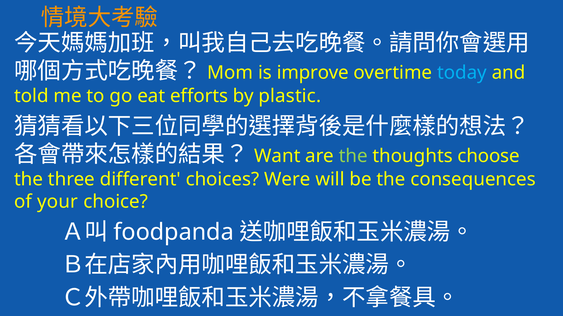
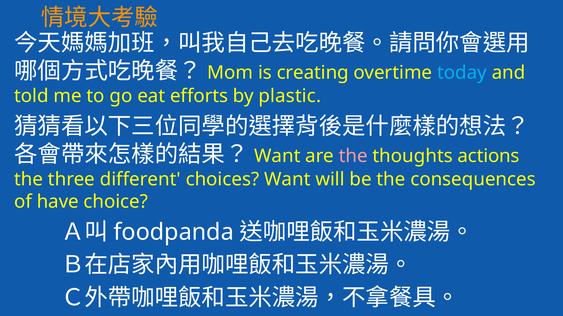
improve: improve -> creating
the at (353, 156) colour: light green -> pink
choose: choose -> actions
choices Were: Were -> Want
your: your -> have
